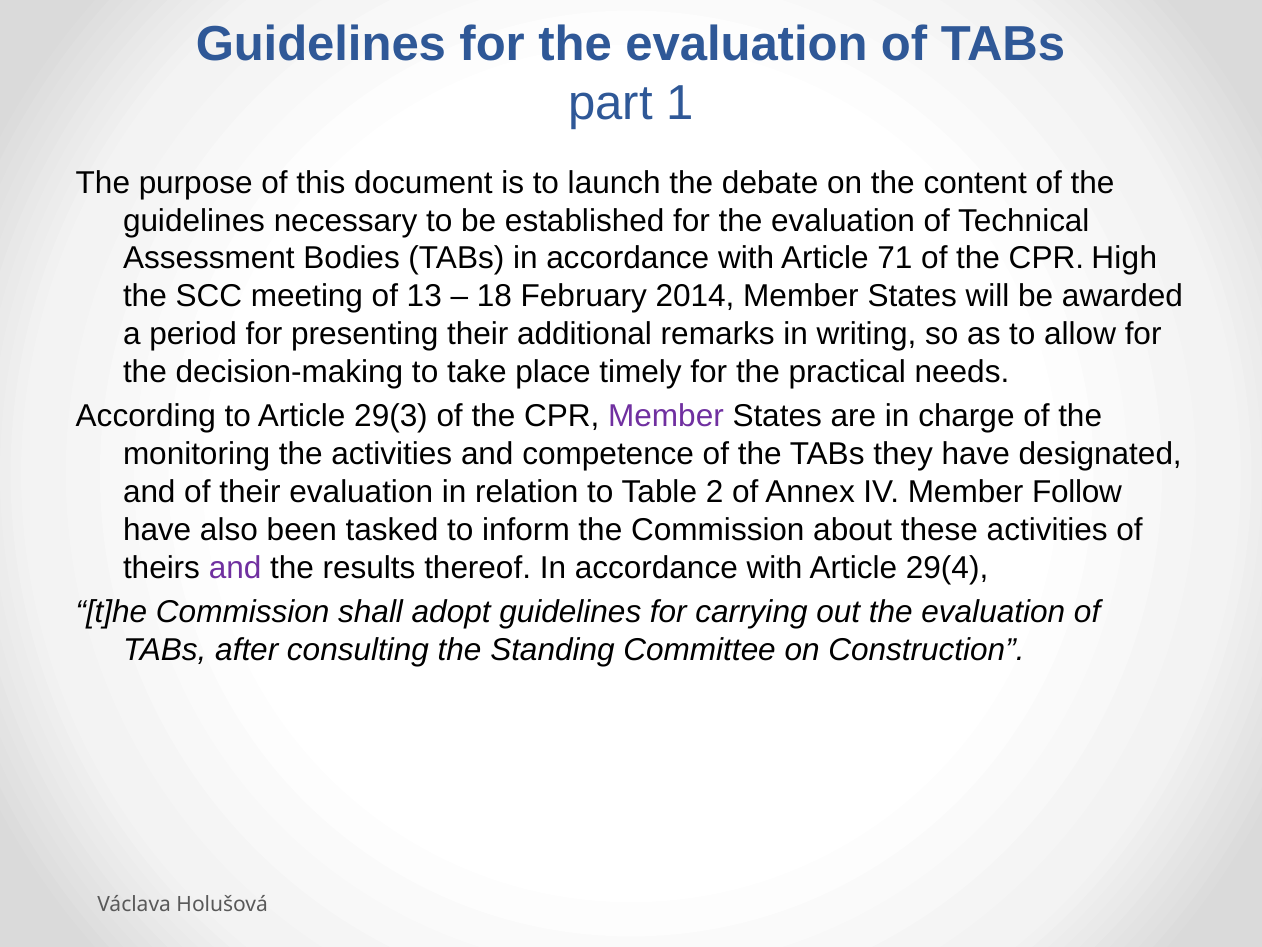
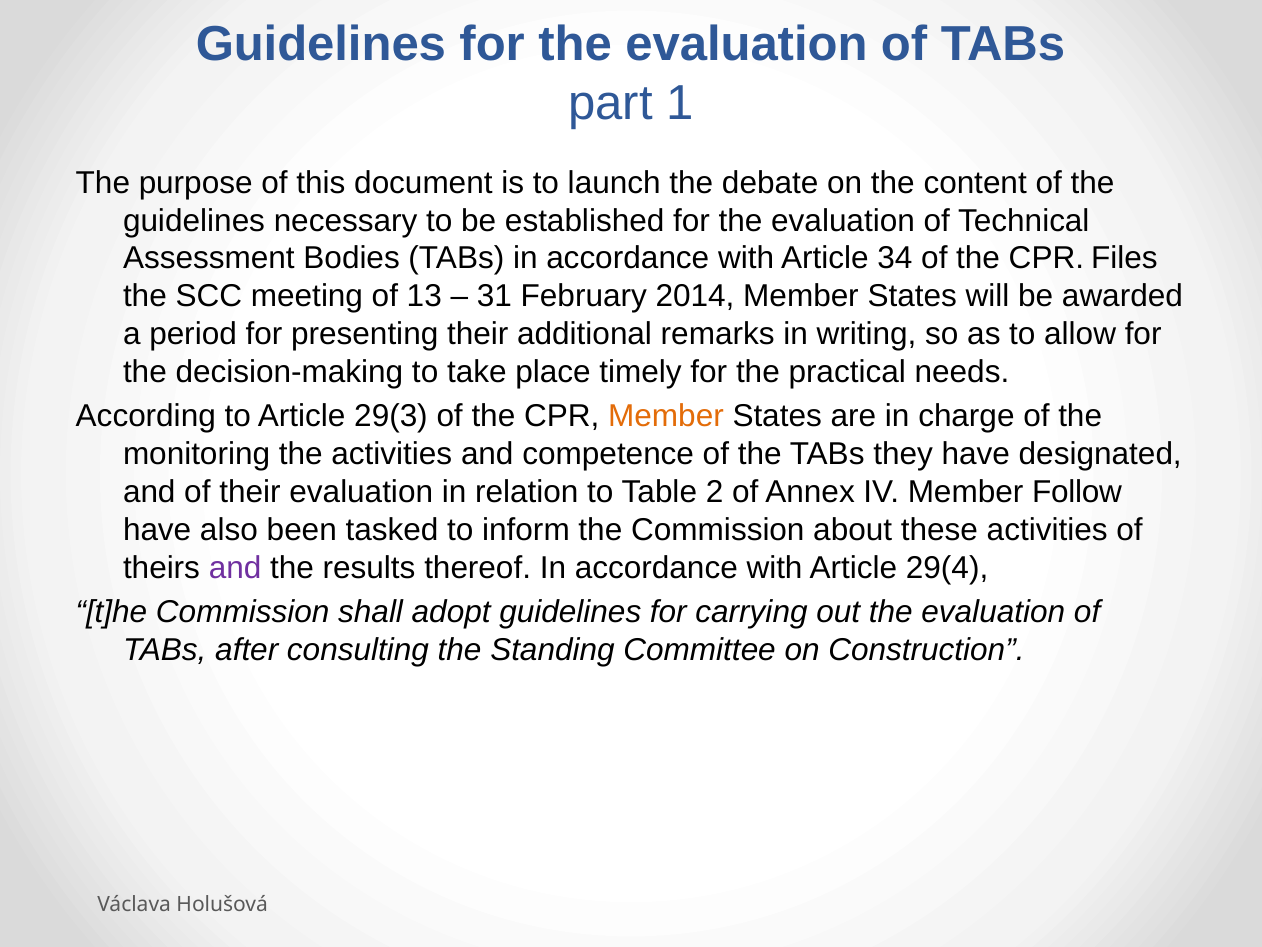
71: 71 -> 34
High: High -> Files
18: 18 -> 31
Member at (666, 416) colour: purple -> orange
